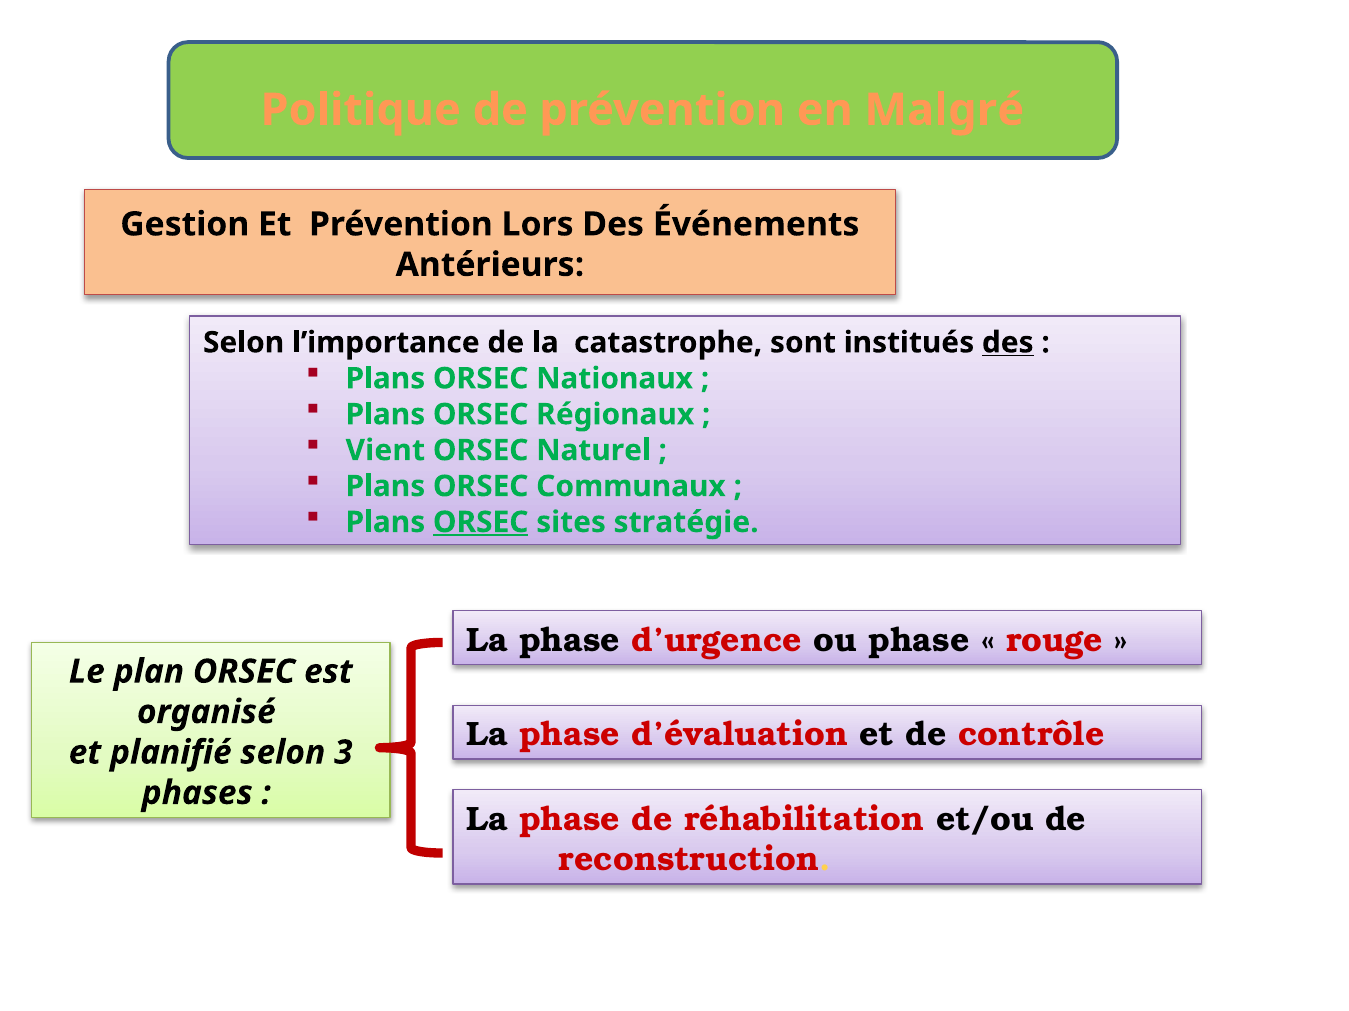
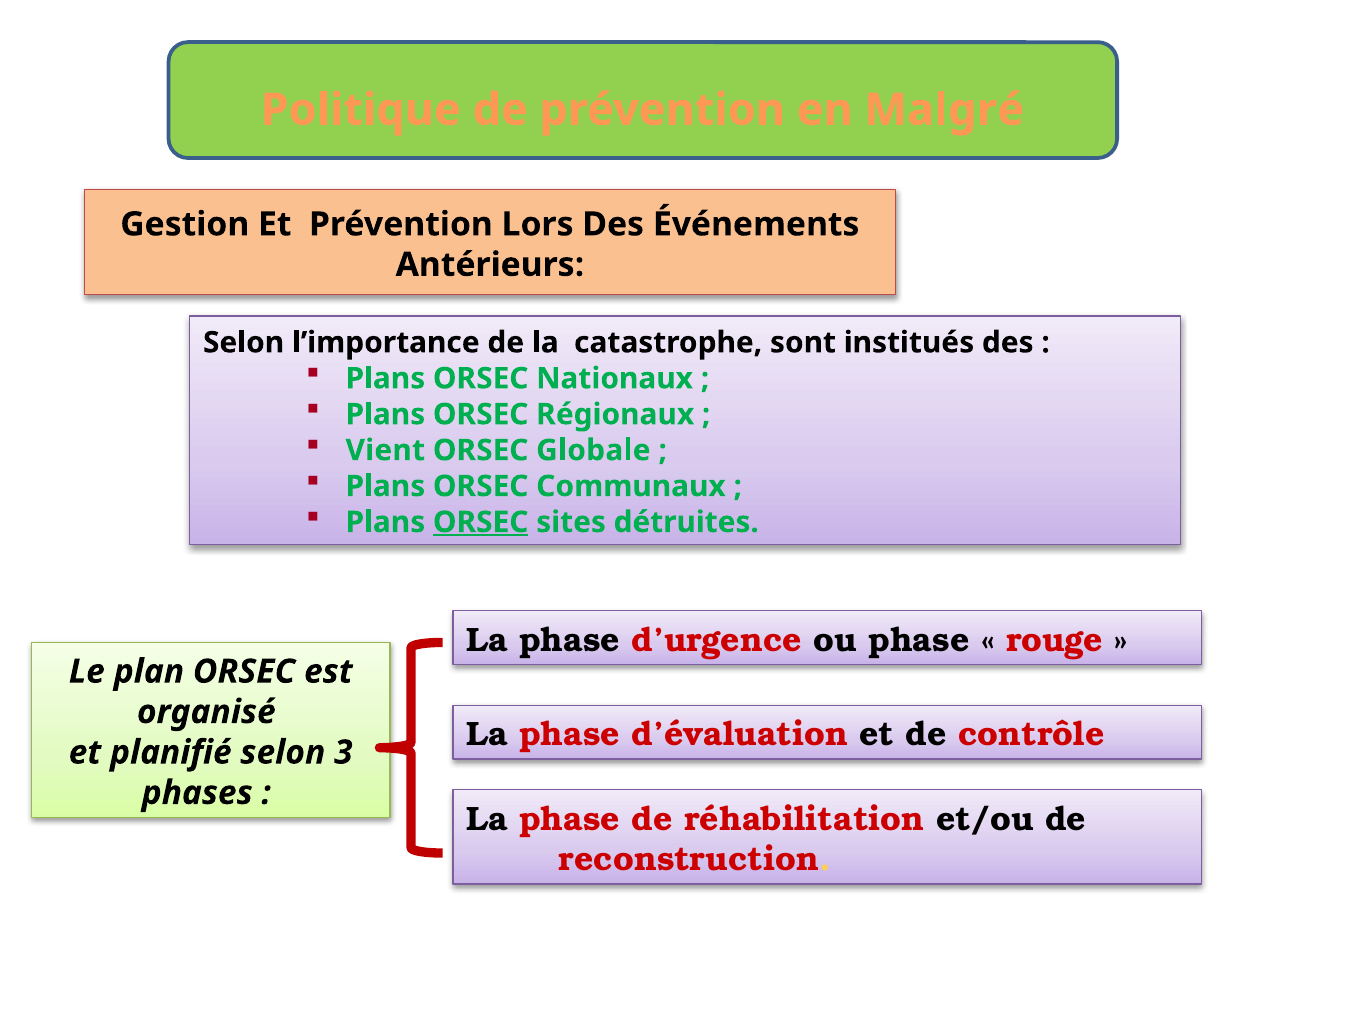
des at (1008, 343) underline: present -> none
Naturel: Naturel -> Globale
stratégie: stratégie -> détruites
